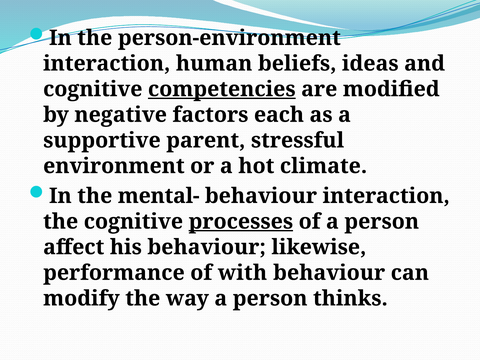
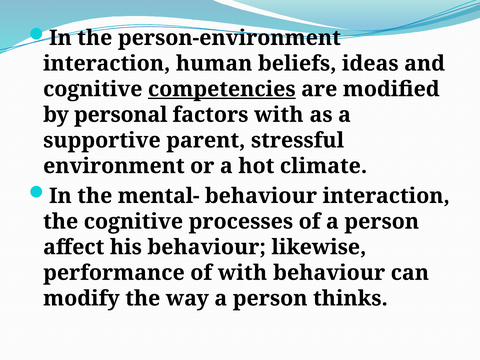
negative: negative -> personal
factors each: each -> with
processes underline: present -> none
